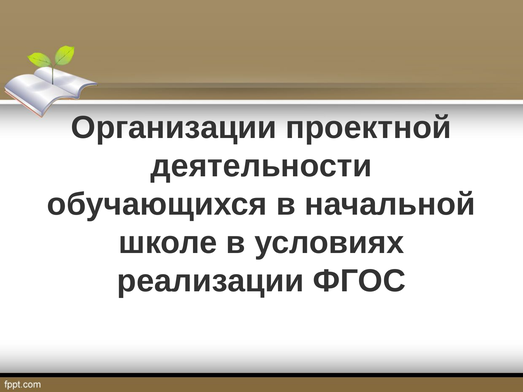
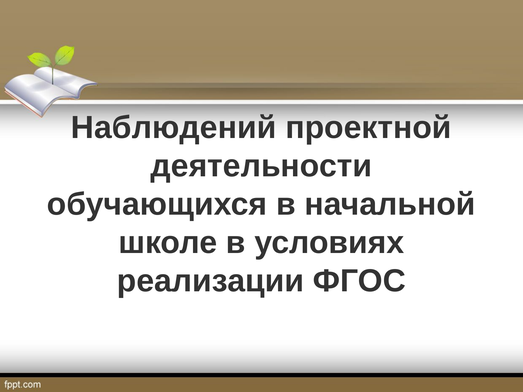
Организации: Организации -> Наблюдений
